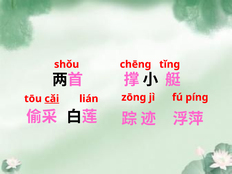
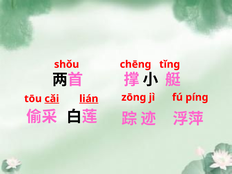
lián underline: none -> present
